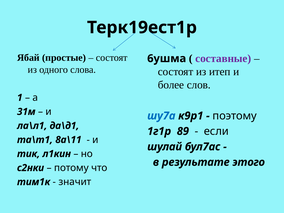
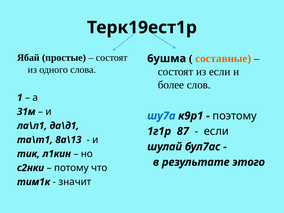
составные colour: purple -> orange
из итеп: итеп -> если
89: 89 -> 87
8а\11: 8а\11 -> 8а\13
